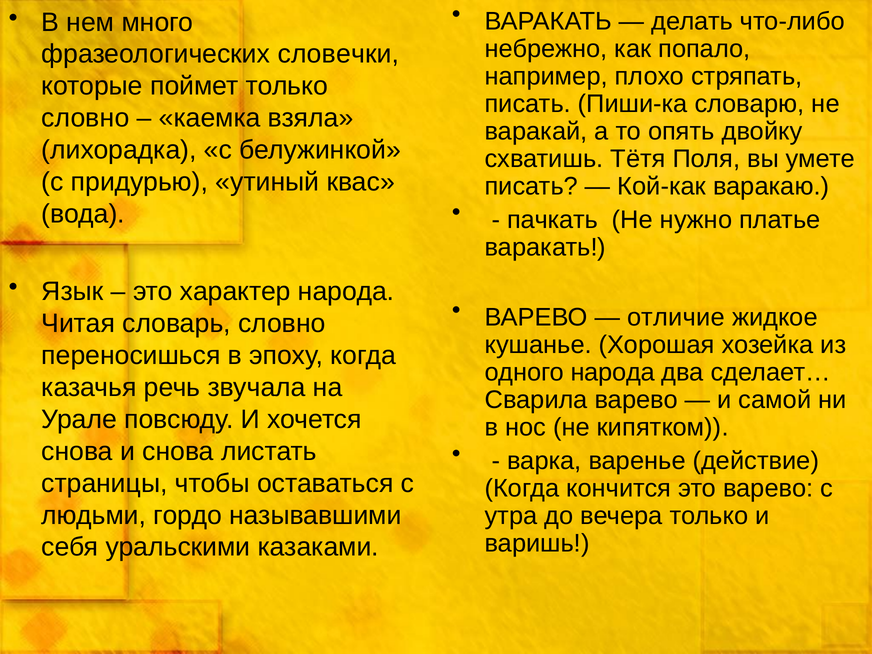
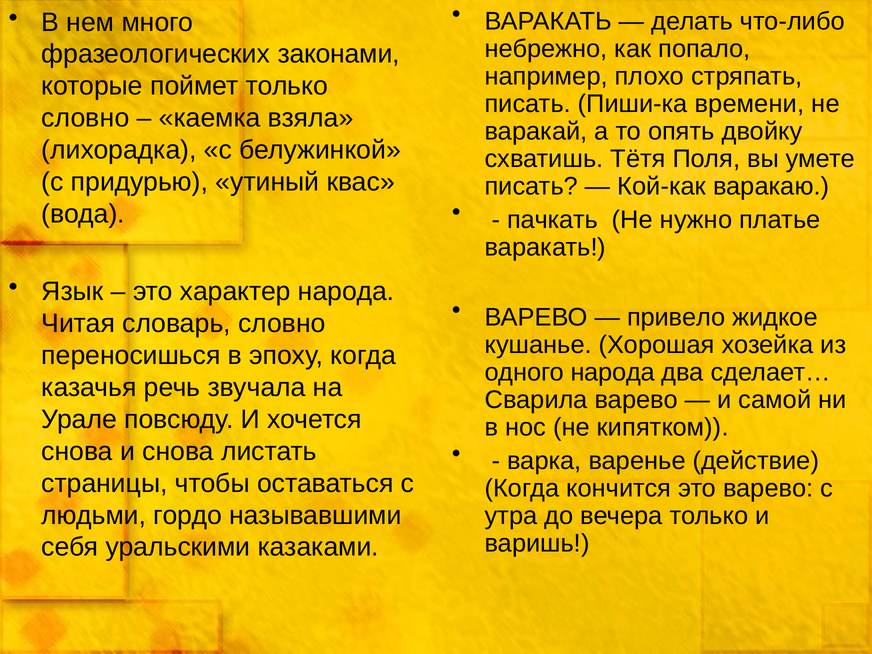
словечки: словечки -> законами
словарю: словарю -> времени
отличие: отличие -> привело
